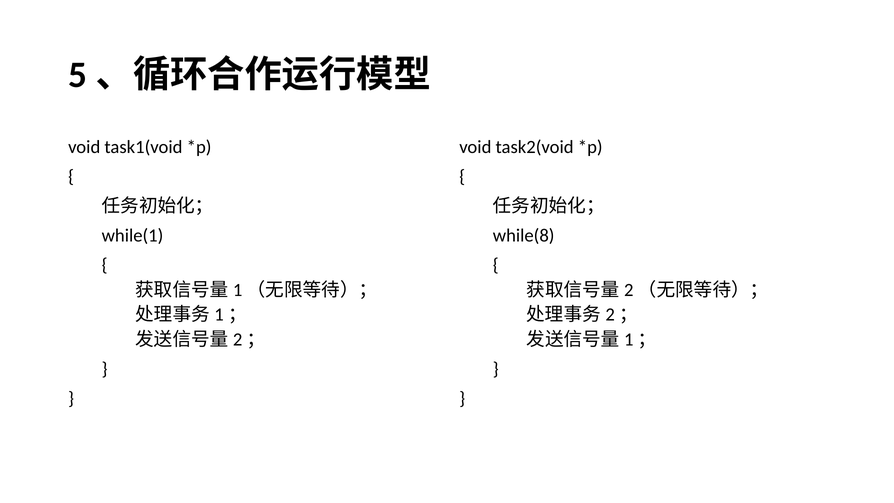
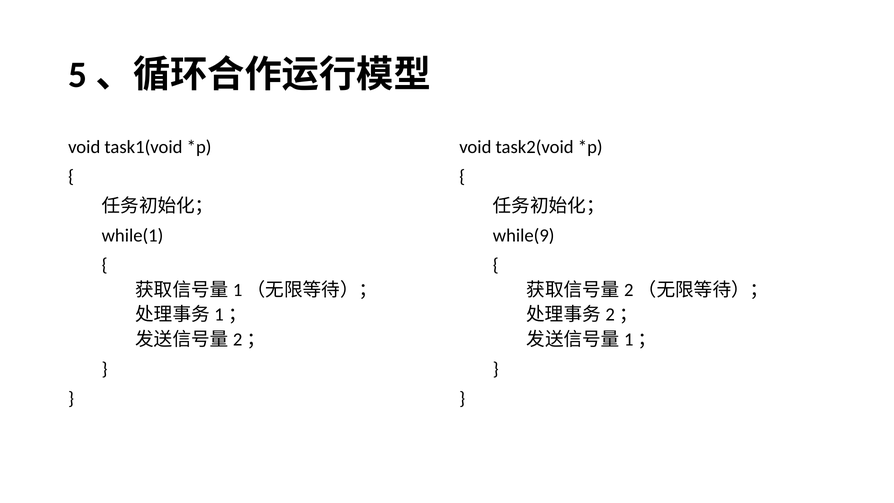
while(8: while(8 -> while(9
